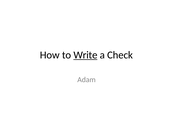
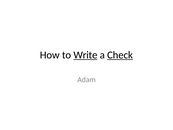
Check underline: none -> present
